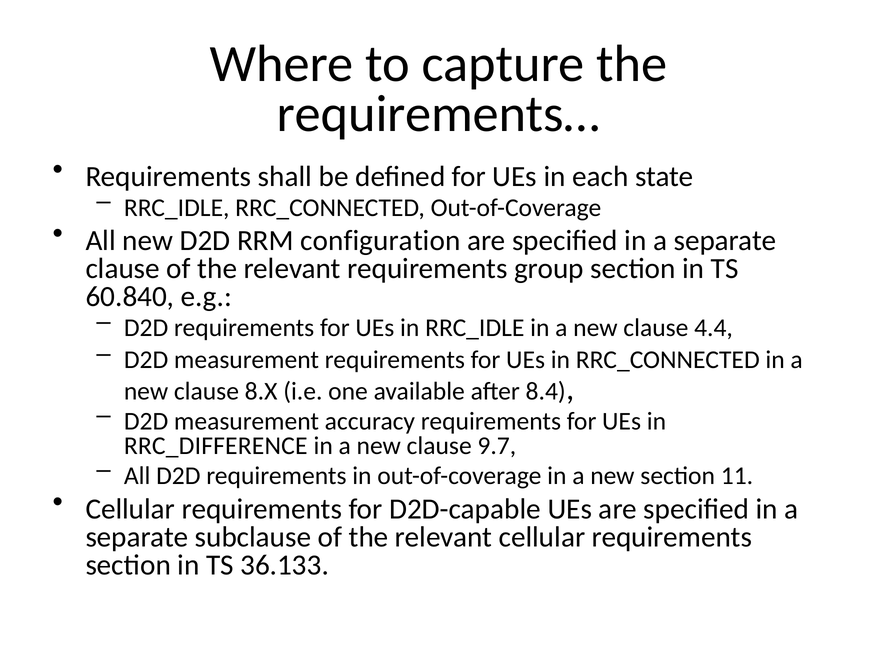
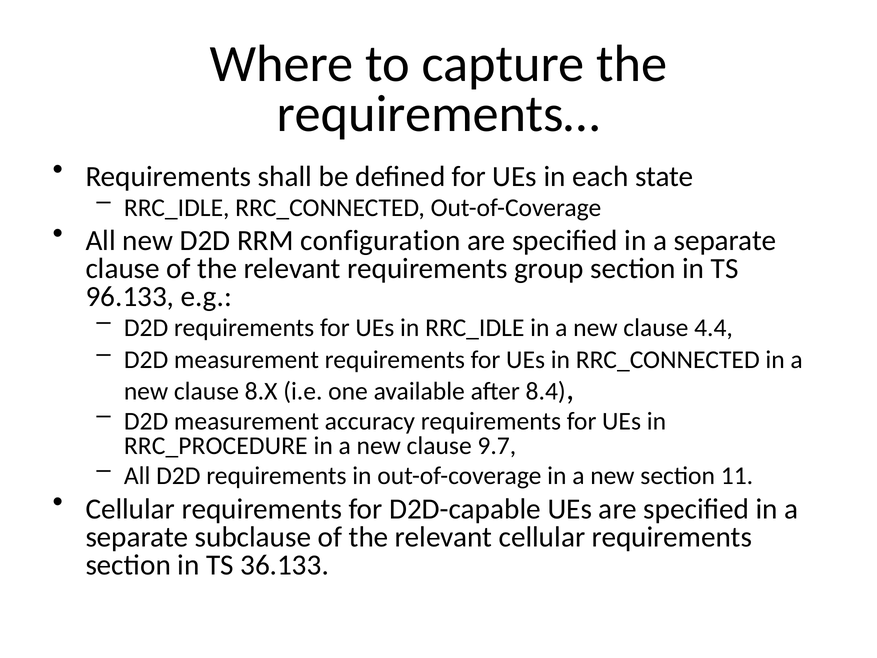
60.840: 60.840 -> 96.133
RRC_DIFFERENCE: RRC_DIFFERENCE -> RRC_PROCEDURE
